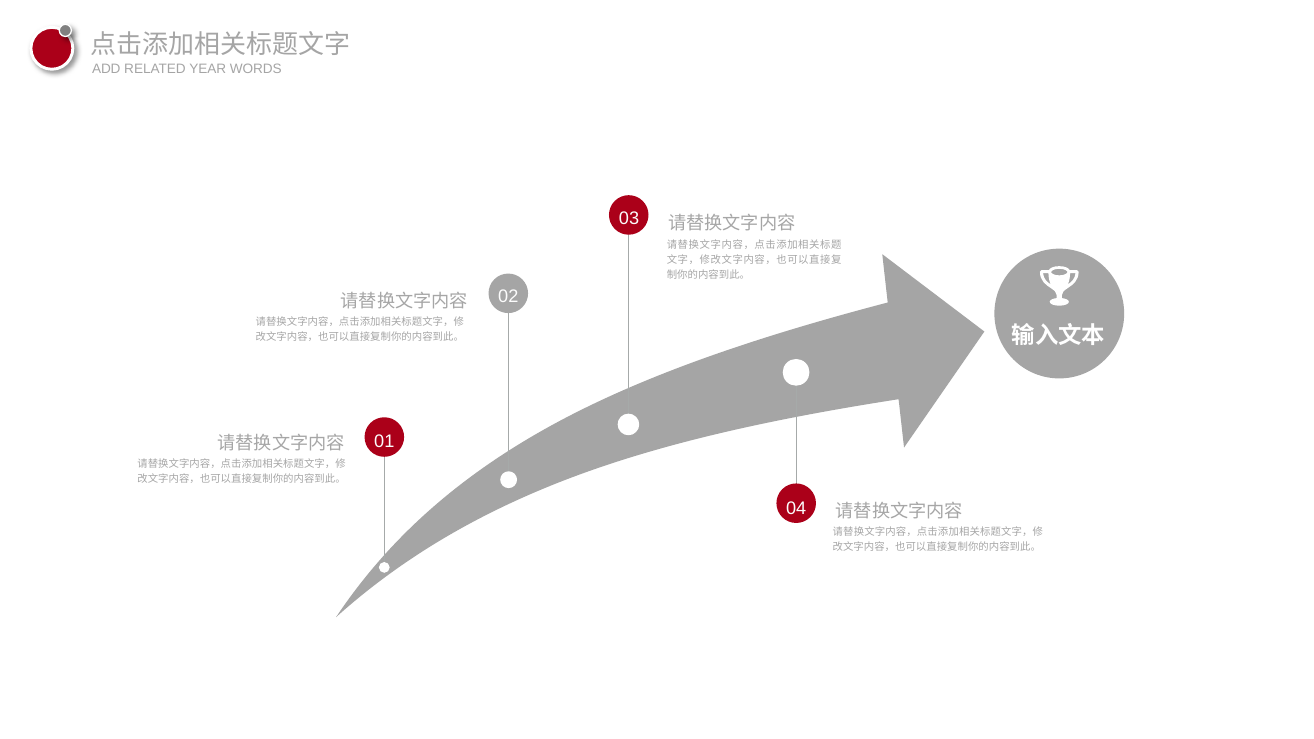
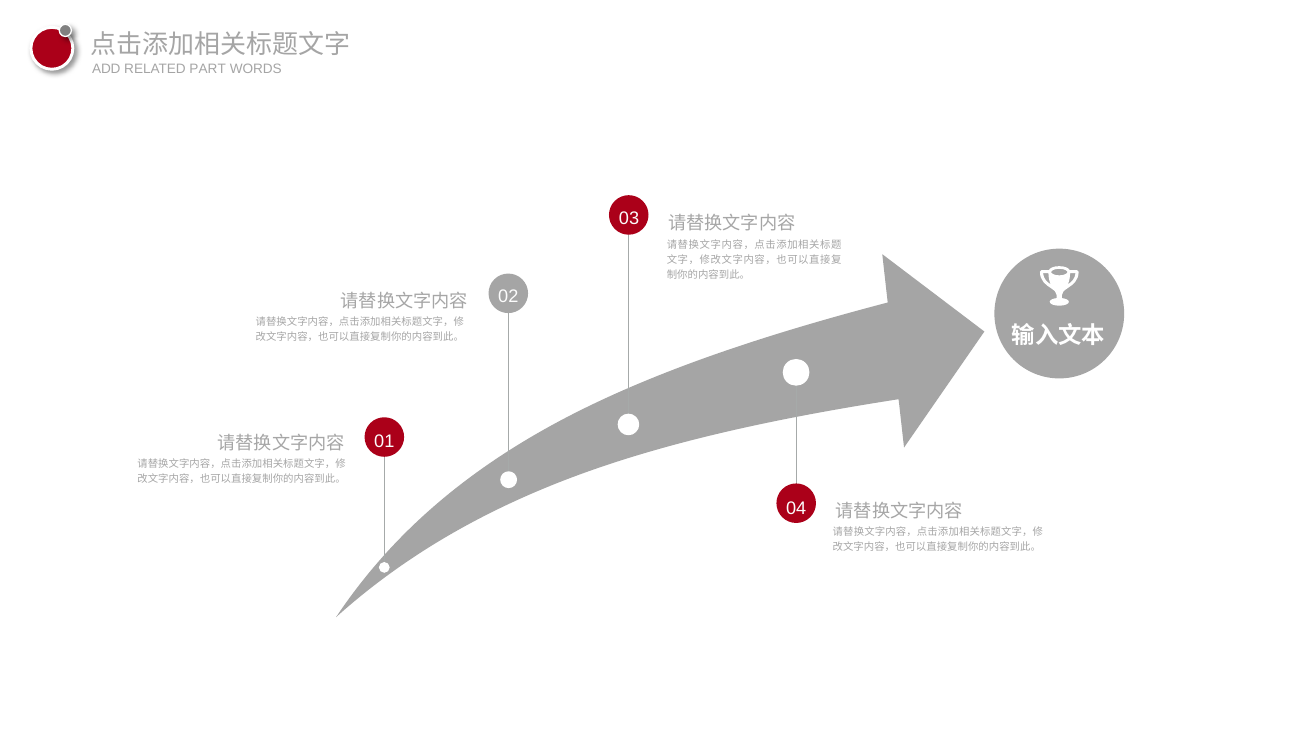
YEAR: YEAR -> PART
